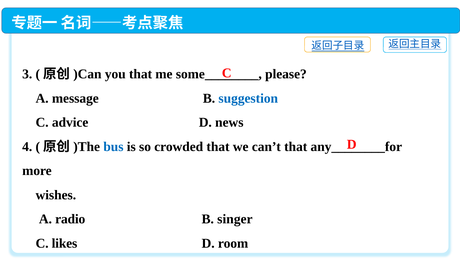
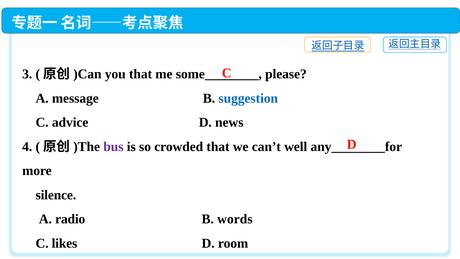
bus colour: blue -> purple
can’t that: that -> well
wishes: wishes -> silence
singer: singer -> words
